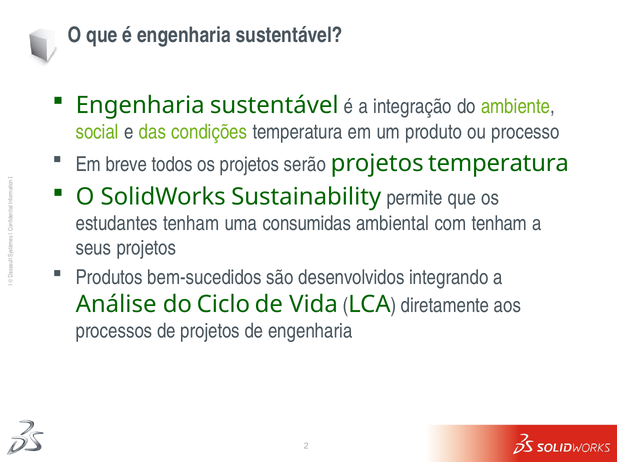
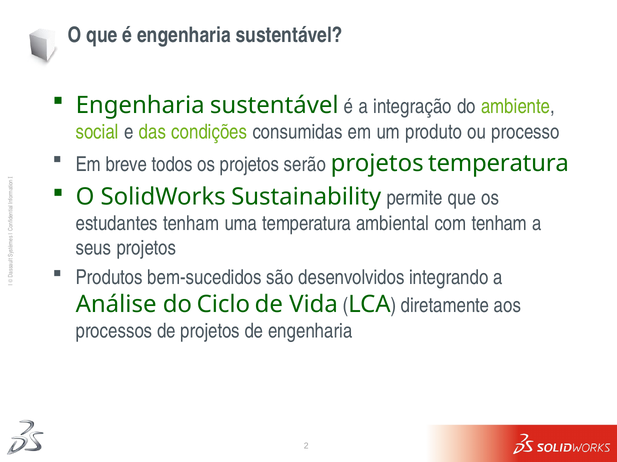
condições temperatura: temperatura -> consumidas
uma consumidas: consumidas -> temperatura
